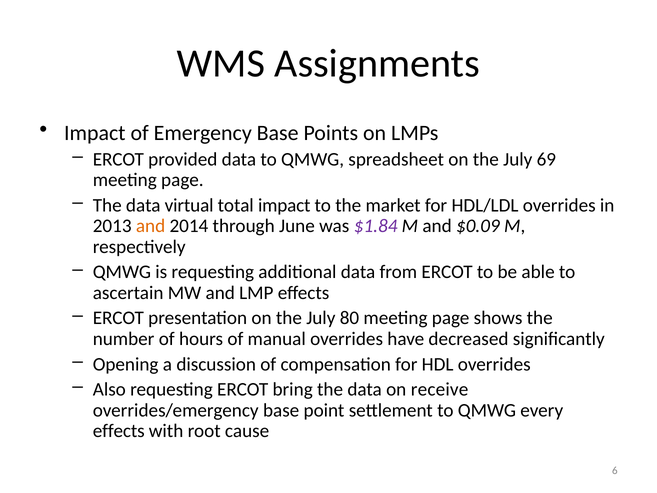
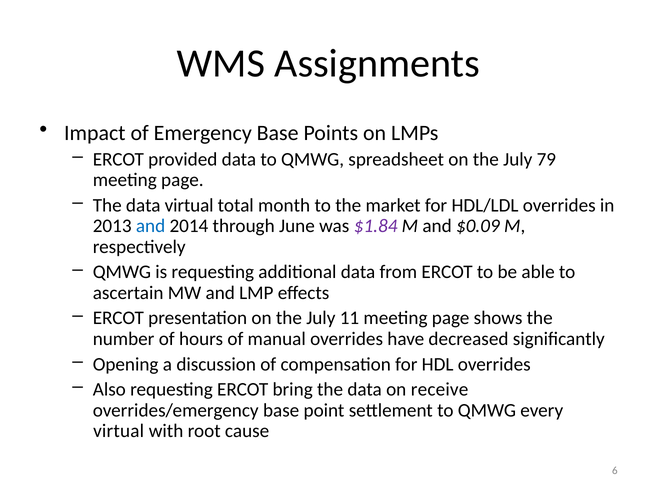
69: 69 -> 79
total impact: impact -> month
and at (151, 226) colour: orange -> blue
80: 80 -> 11
effects at (119, 431): effects -> virtual
